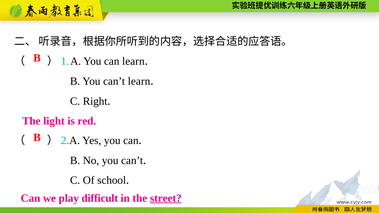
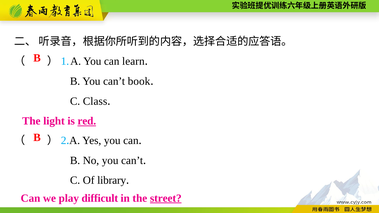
can’t learn: learn -> book
Right: Right -> Class
red underline: none -> present
school: school -> library
